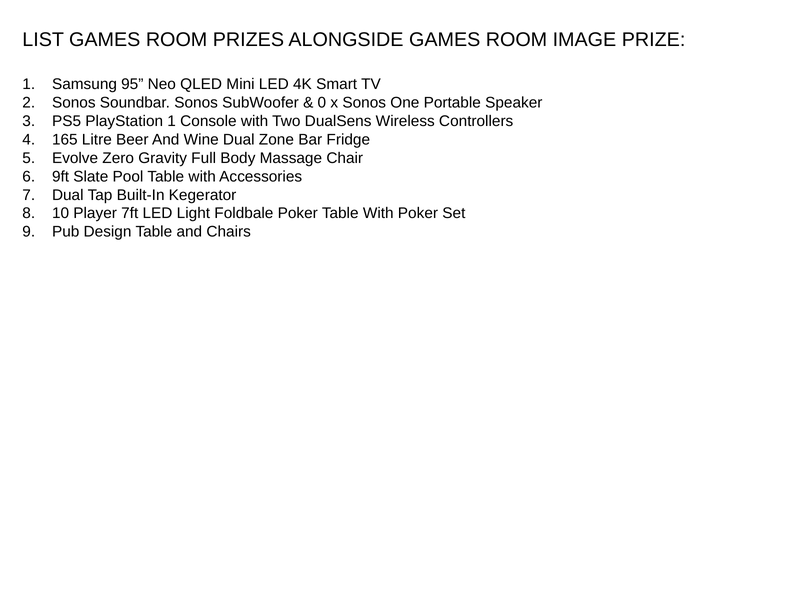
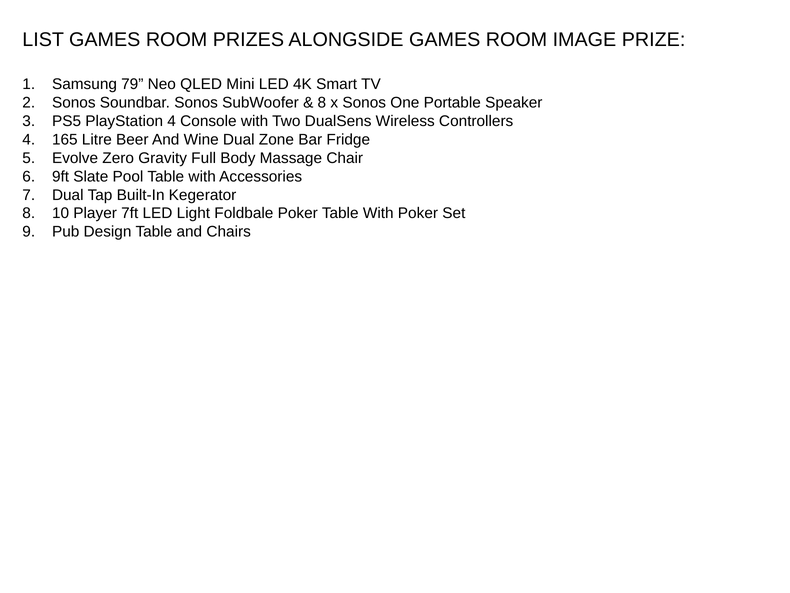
95: 95 -> 79
0 at (322, 103): 0 -> 8
PlayStation 1: 1 -> 4
